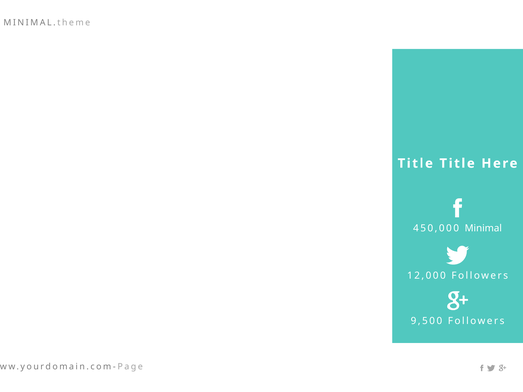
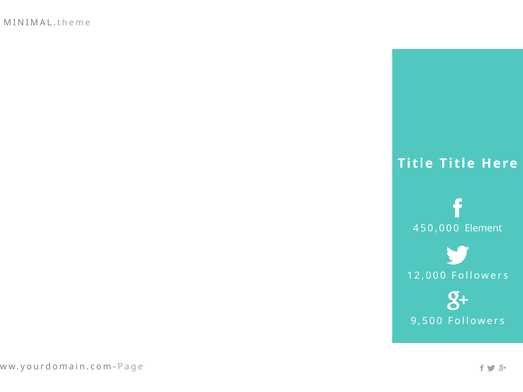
Minimal: Minimal -> Element
